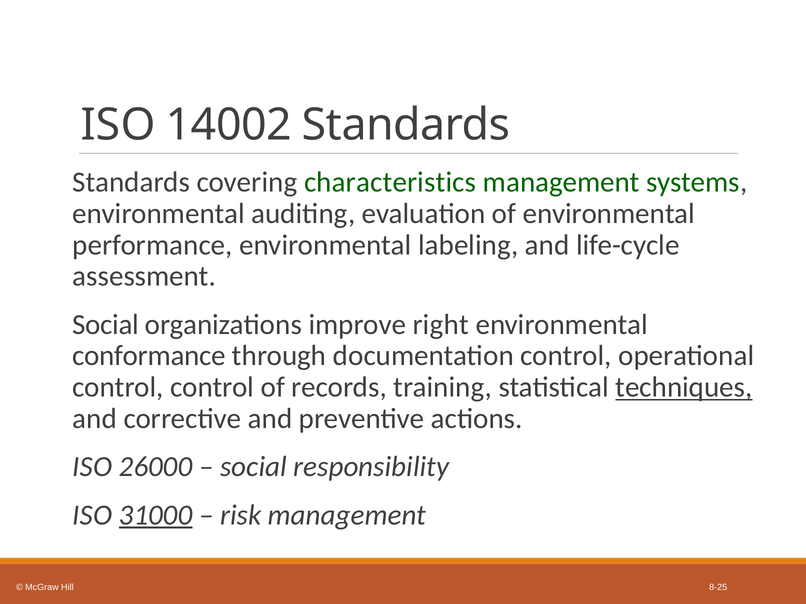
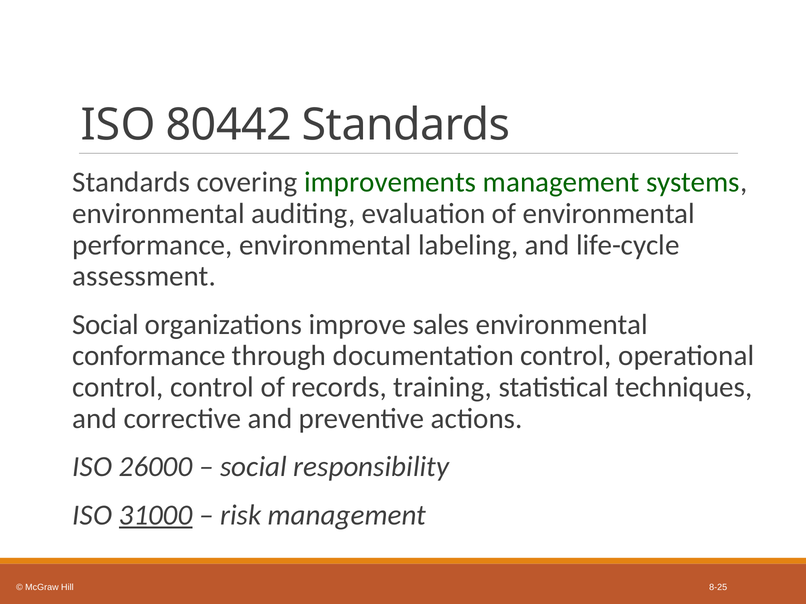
14002: 14002 -> 80442
characteristics: characteristics -> improvements
right: right -> sales
techniques underline: present -> none
